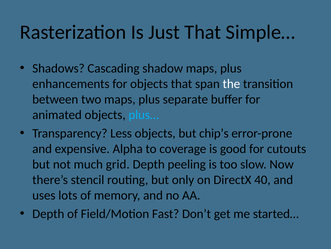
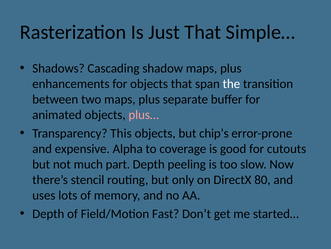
plus… colour: light blue -> pink
Less: Less -> This
grid: grid -> part
40: 40 -> 80
